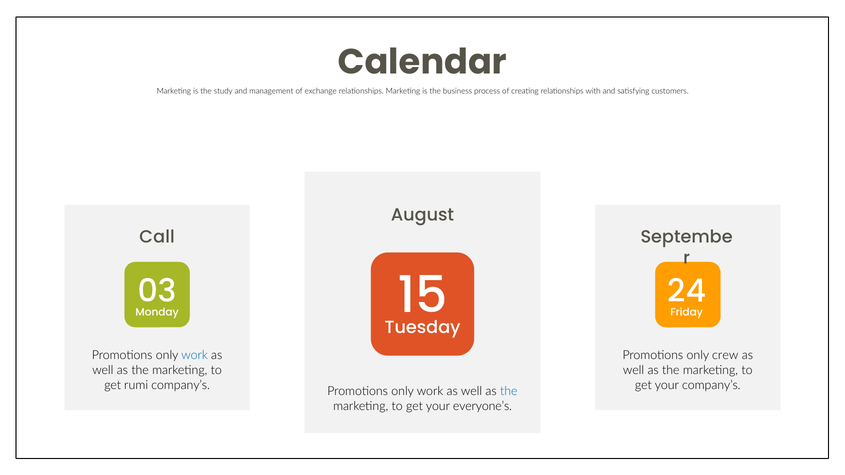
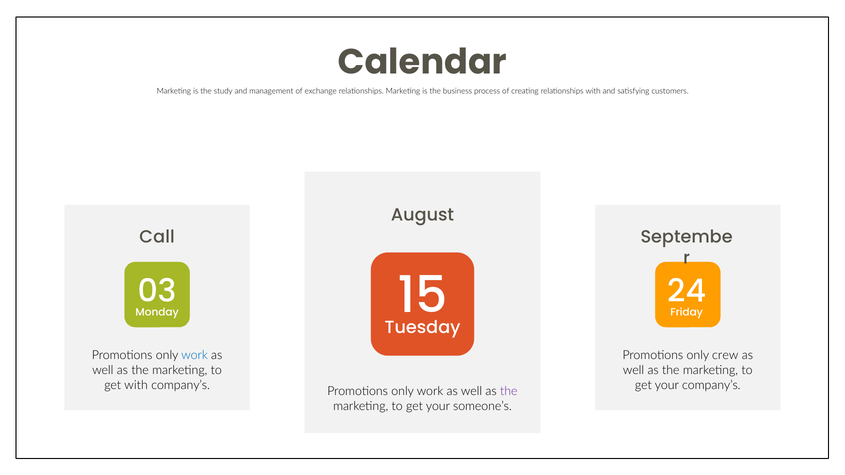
get rumi: rumi -> with
the at (509, 392) colour: blue -> purple
everyone’s: everyone’s -> someone’s
